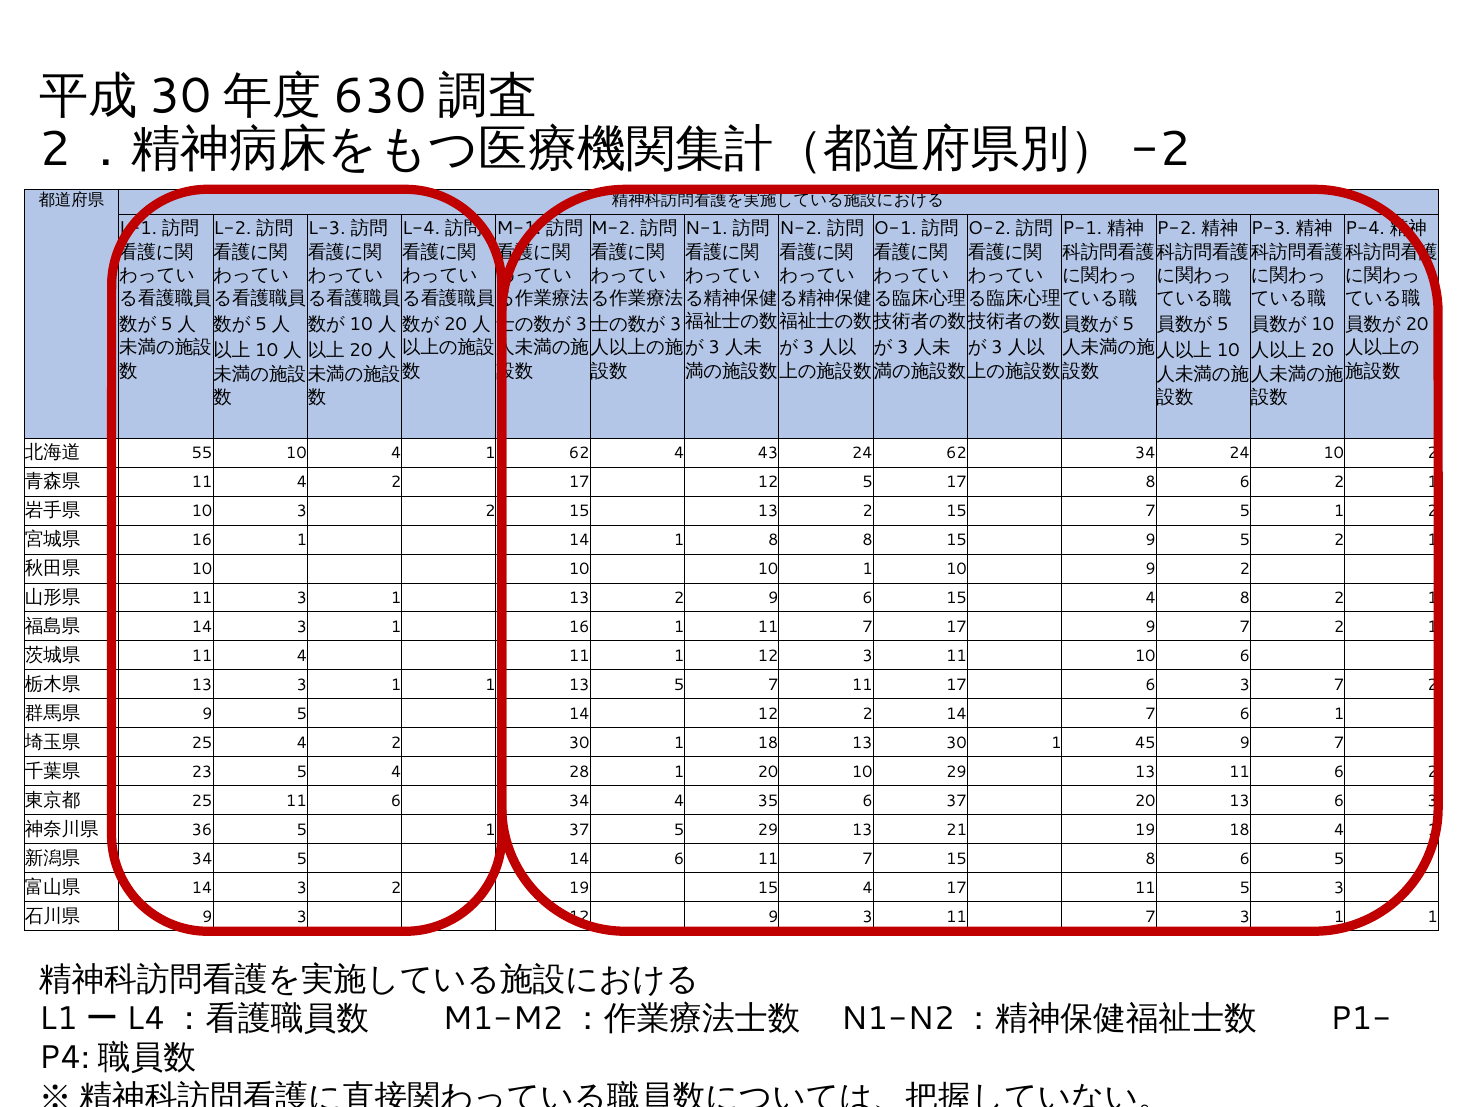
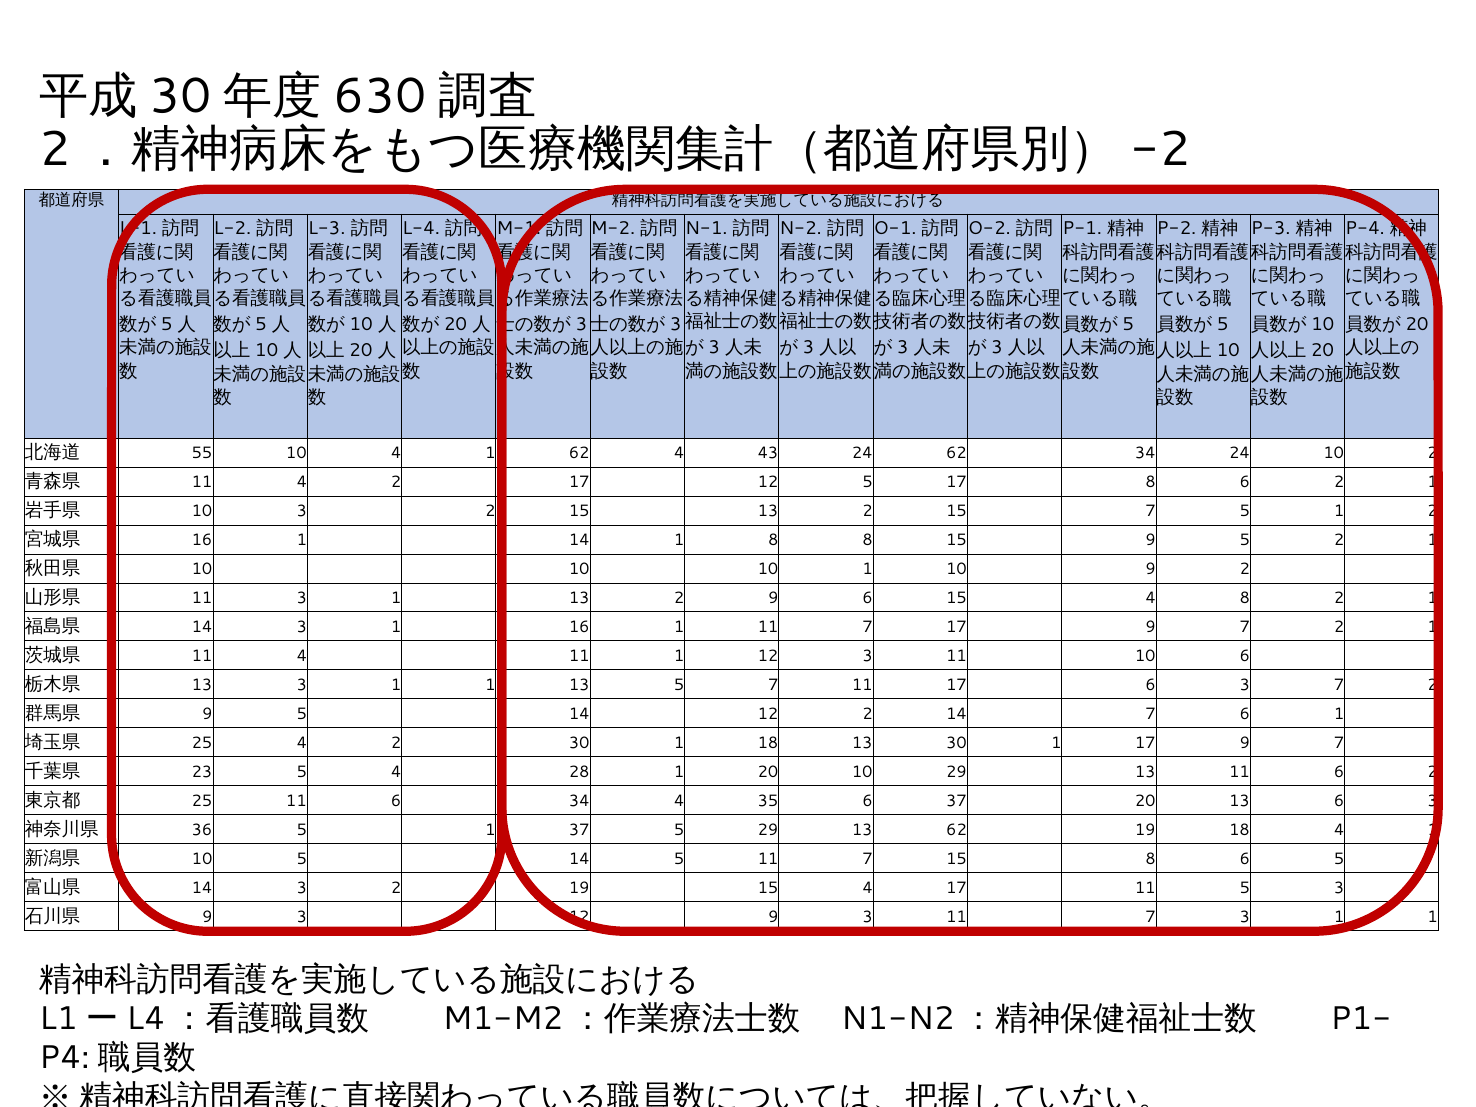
1 45: 45 -> 17
13 21: 21 -> 62
34 at (202, 860): 34 -> 10
14 6: 6 -> 5
